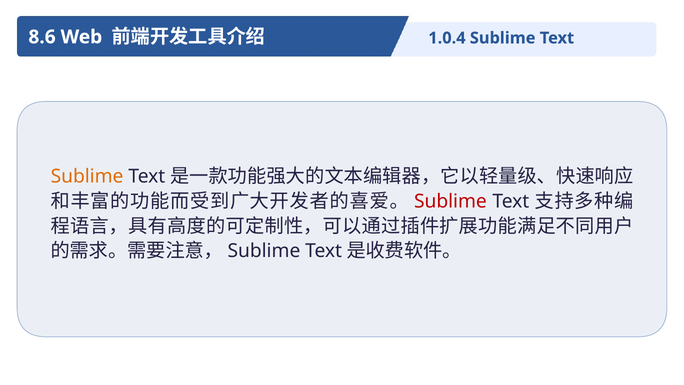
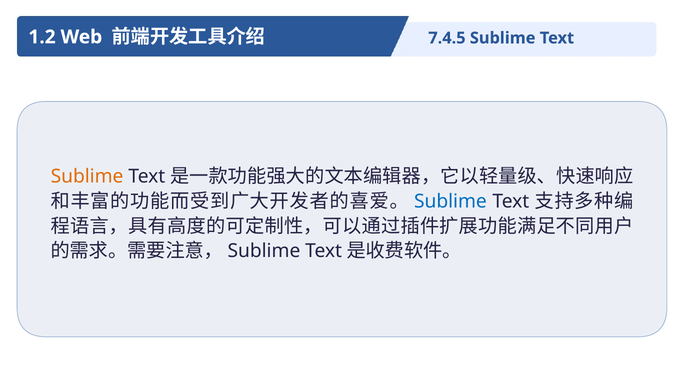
8.6: 8.6 -> 1.2
1.0.4: 1.0.4 -> 7.4.5
Sublime at (450, 201) colour: red -> blue
